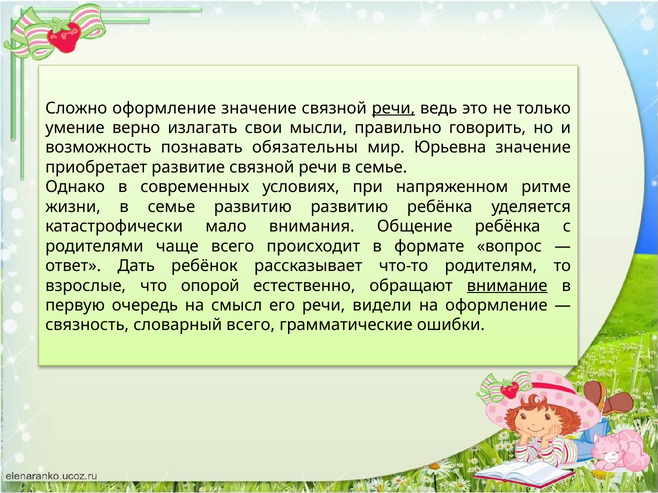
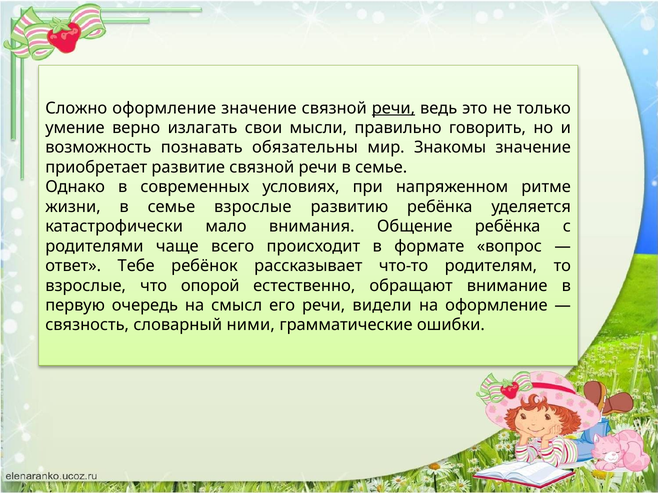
Юрьевна: Юрьевна -> Знакомы
семье развитию: развитию -> взрослые
Дать: Дать -> Тебе
внимание underline: present -> none
словарный всего: всего -> ними
